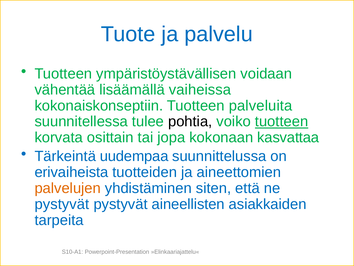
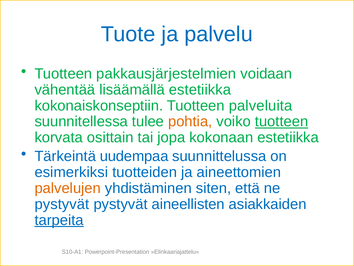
ympäristöystävällisen: ympäristöystävällisen -> pakkausjärjestelmien
lisäämällä vaiheissa: vaiheissa -> estetiikka
pohtia colour: black -> orange
kokonaan kasvattaa: kasvattaa -> estetiikka
erivaiheista: erivaiheista -> esimerkiksi
tarpeita underline: none -> present
